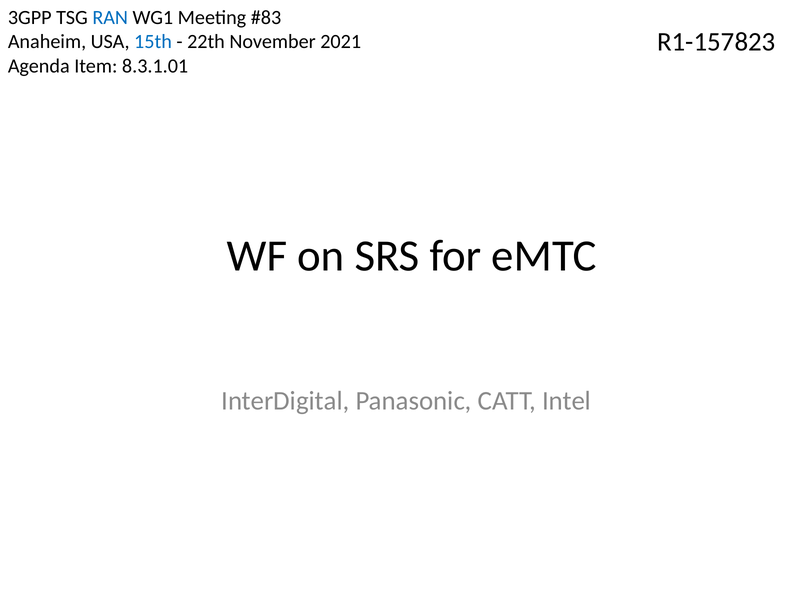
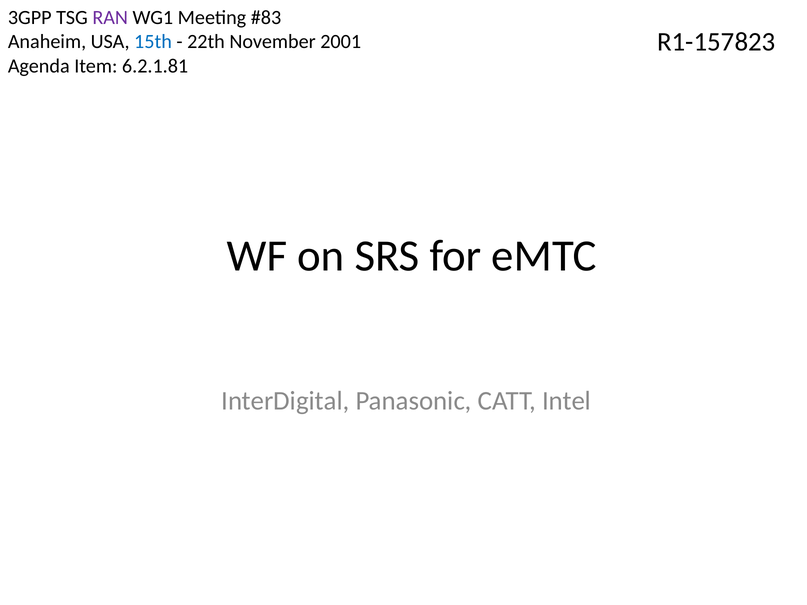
RAN colour: blue -> purple
2021: 2021 -> 2001
8.3.1.01: 8.3.1.01 -> 6.2.1.81
